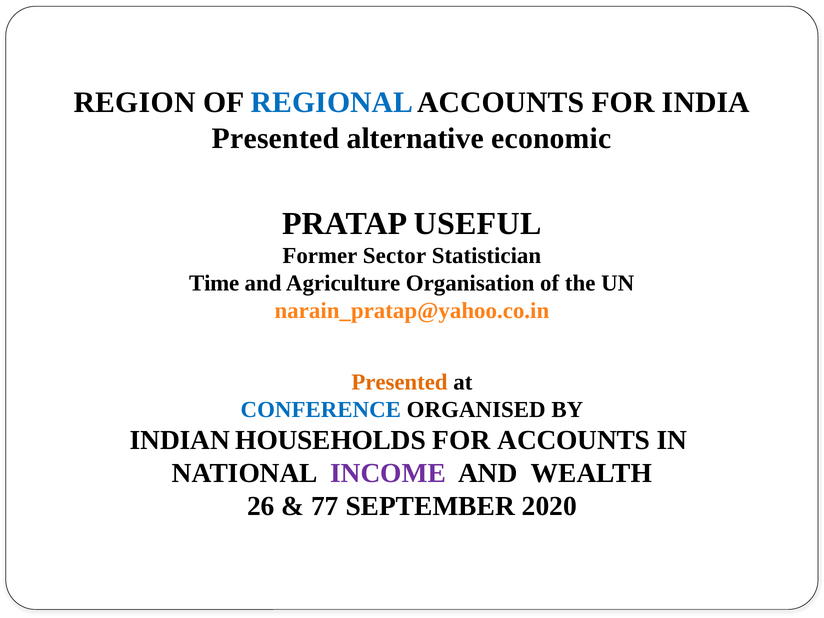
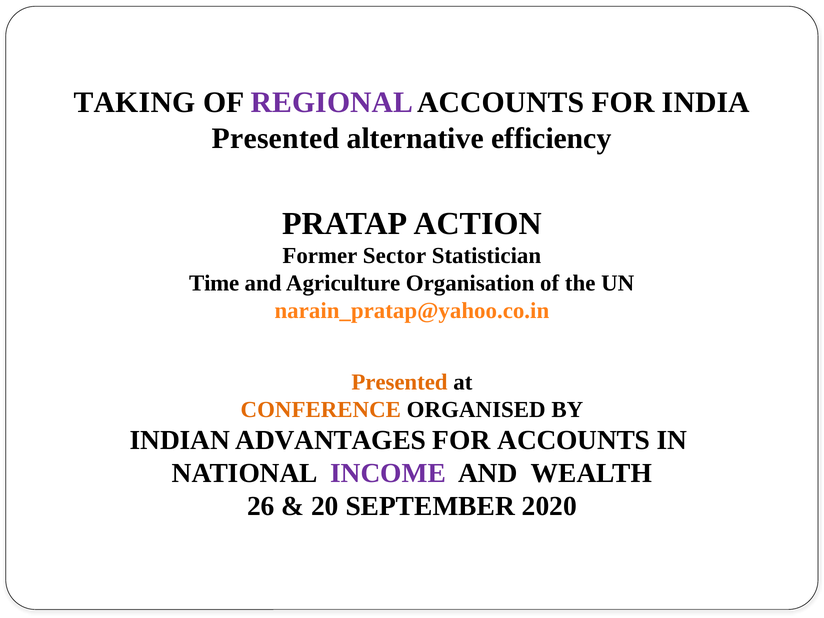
REGION: REGION -> TAKING
REGIONAL colour: blue -> purple
economic: economic -> efficiency
USEFUL: USEFUL -> ACTION
CONFERENCE colour: blue -> orange
HOUSEHOLDS: HOUSEHOLDS -> ADVANTAGES
77: 77 -> 20
